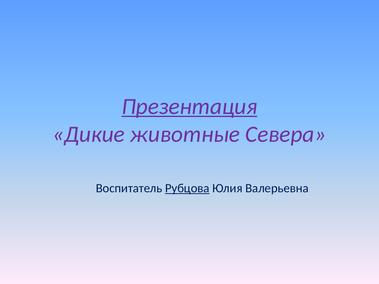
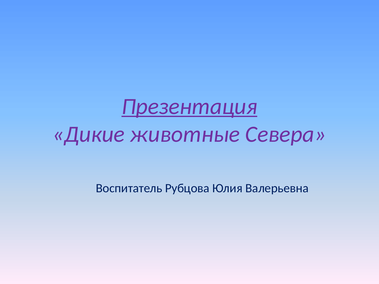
Рубцова underline: present -> none
